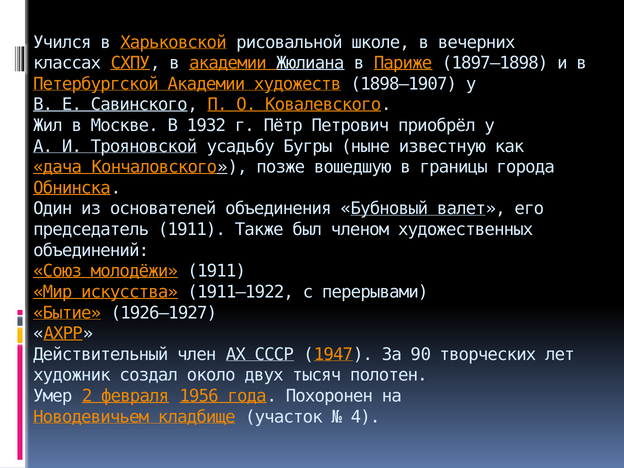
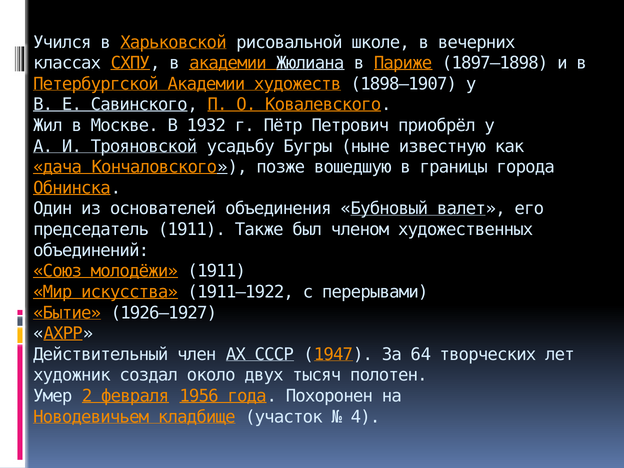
90: 90 -> 64
